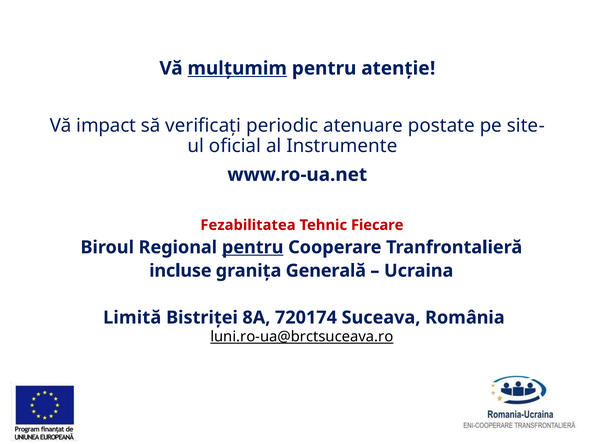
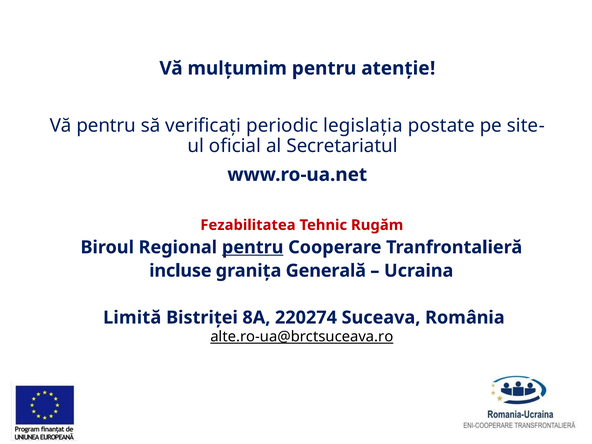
mulțumim underline: present -> none
Vă impact: impact -> pentru
atenuare: atenuare -> legislația
Instrumente: Instrumente -> Secretariatul
Fiecare: Fiecare -> Rugăm
720174: 720174 -> 220274
luni.ro-ua@brctsuceava.ro: luni.ro-ua@brctsuceava.ro -> alte.ro-ua@brctsuceava.ro
